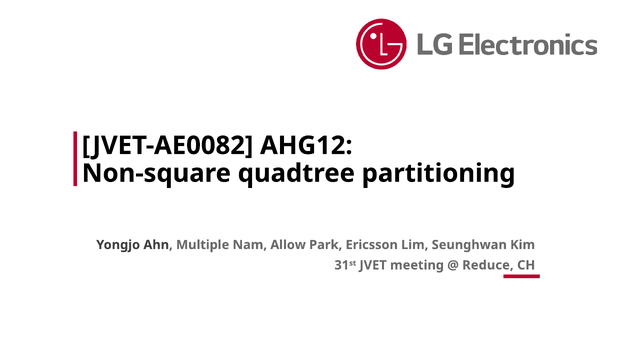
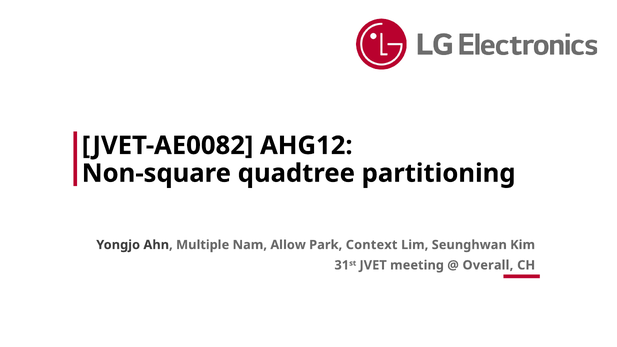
Ericsson: Ericsson -> Context
Reduce: Reduce -> Overall
